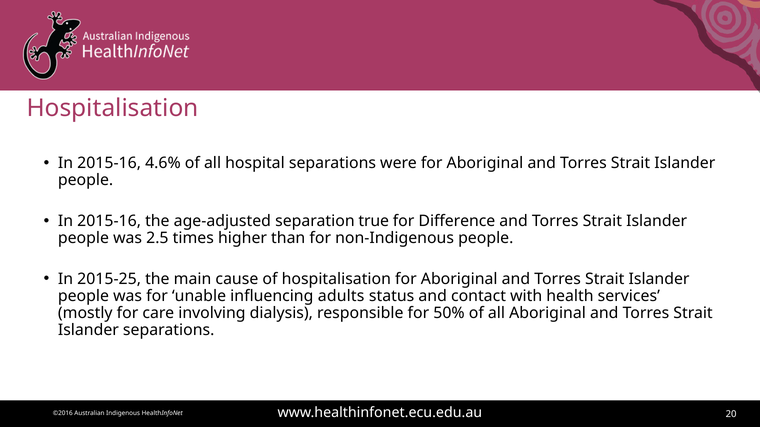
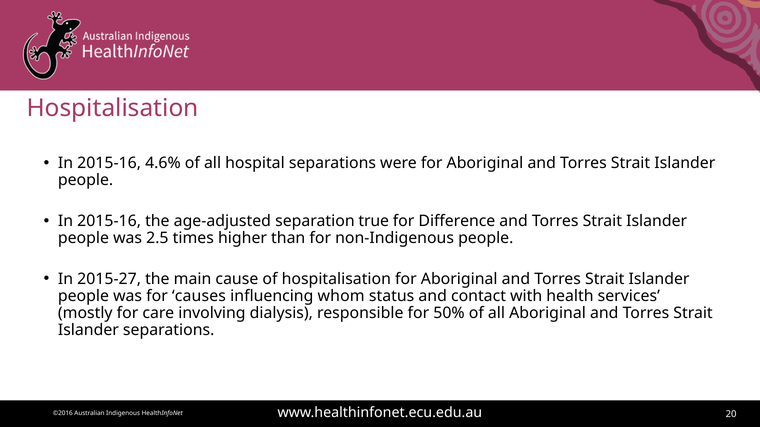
2015-25: 2015-25 -> 2015-27
unable: unable -> causes
adults: adults -> whom
